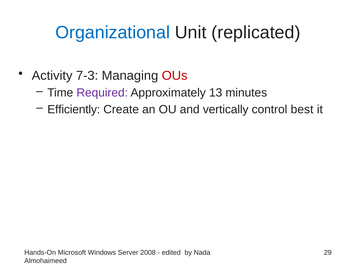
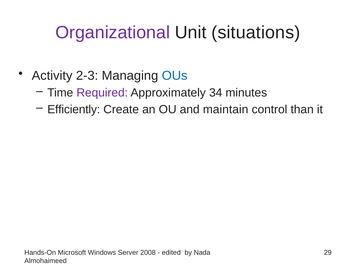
Organizational colour: blue -> purple
replicated: replicated -> situations
7-3: 7-3 -> 2-3
OUs colour: red -> blue
13: 13 -> 34
vertically: vertically -> maintain
best: best -> than
